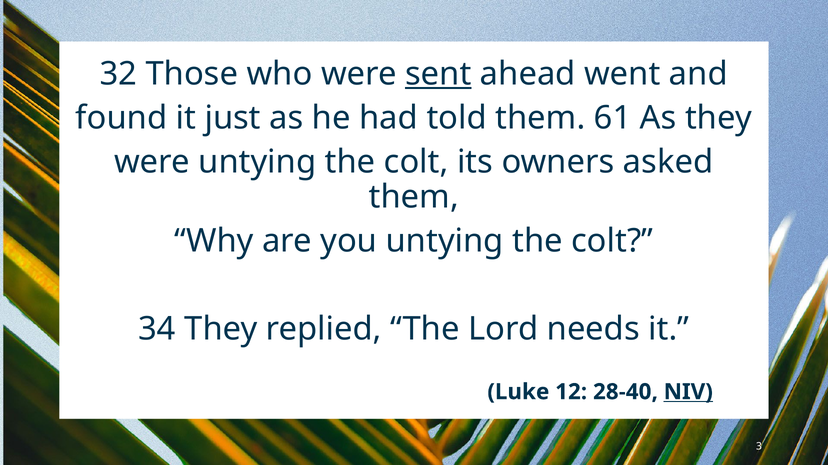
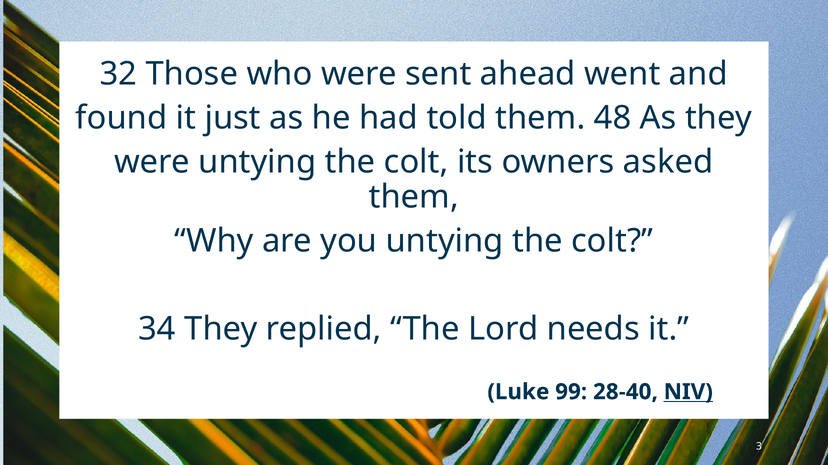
sent underline: present -> none
61: 61 -> 48
12: 12 -> 99
